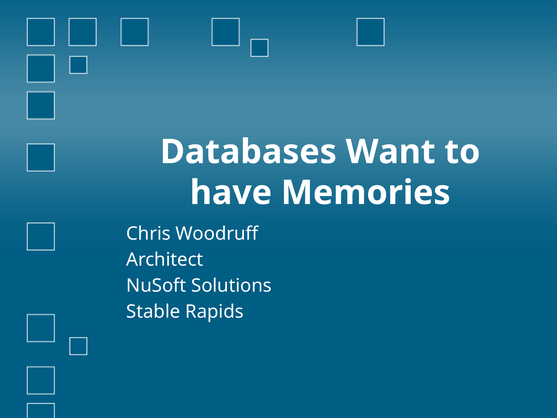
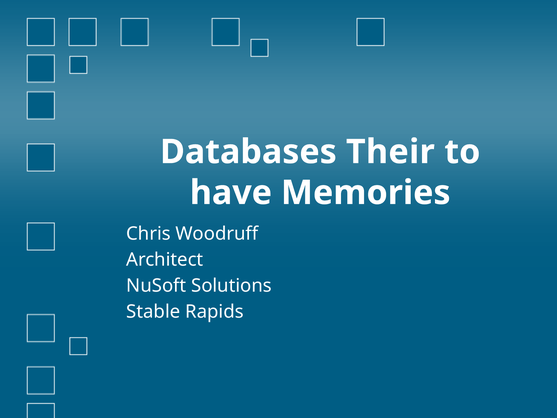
Want: Want -> Their
